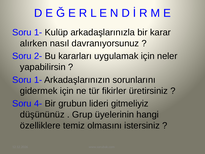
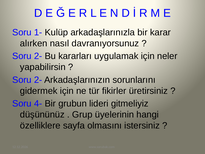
1- at (38, 80): 1- -> 2-
temiz: temiz -> sayfa
